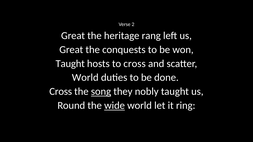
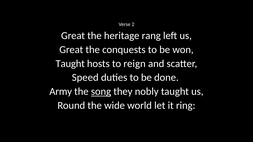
to cross: cross -> reign
World at (85, 78): World -> Speed
Cross at (61, 92): Cross -> Army
wide underline: present -> none
